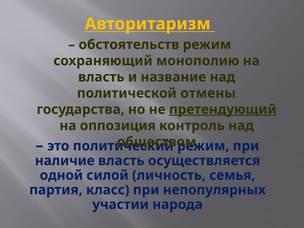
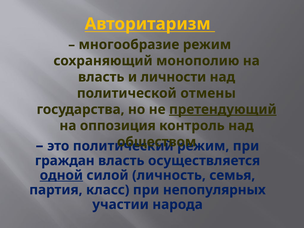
обстоятельств: обстоятельств -> многообразие
название: название -> личности
наличие: наличие -> граждан
одной underline: none -> present
